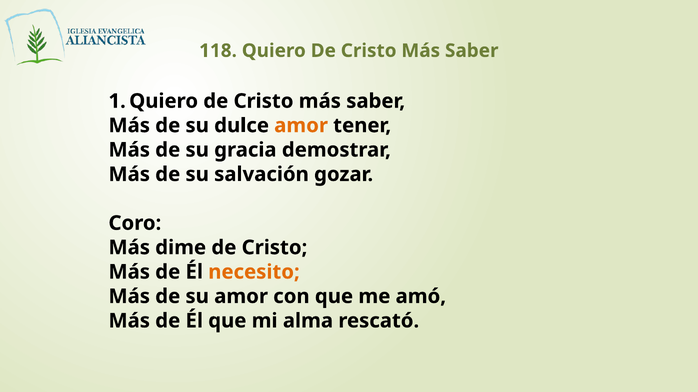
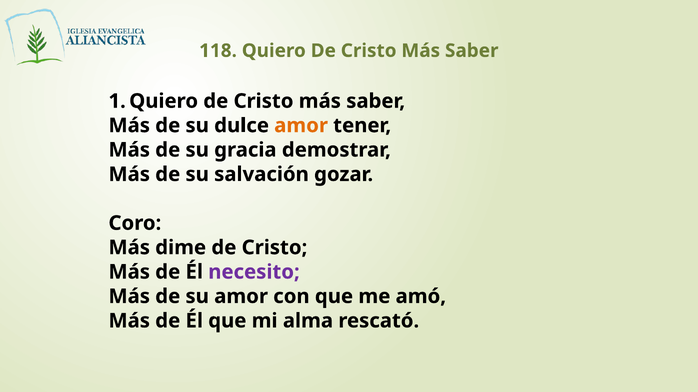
necesito colour: orange -> purple
